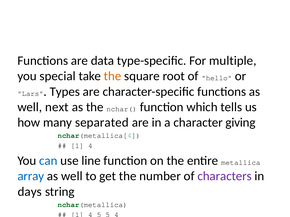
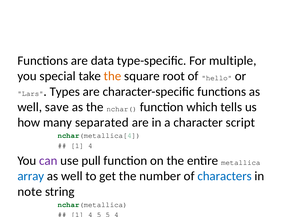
next: next -> save
giving: giving -> script
can colour: blue -> purple
line: line -> pull
characters colour: purple -> blue
days: days -> note
